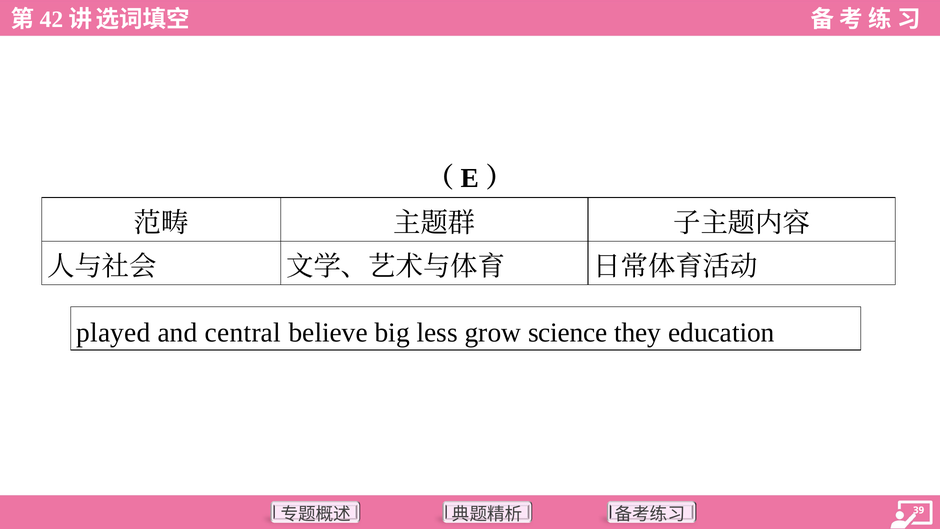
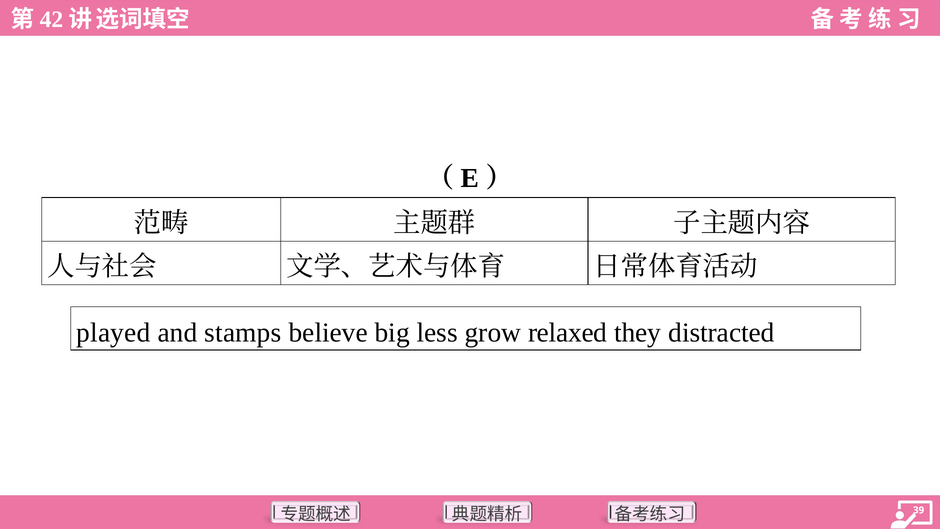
central: central -> stamps
science: science -> relaxed
education: education -> distracted
